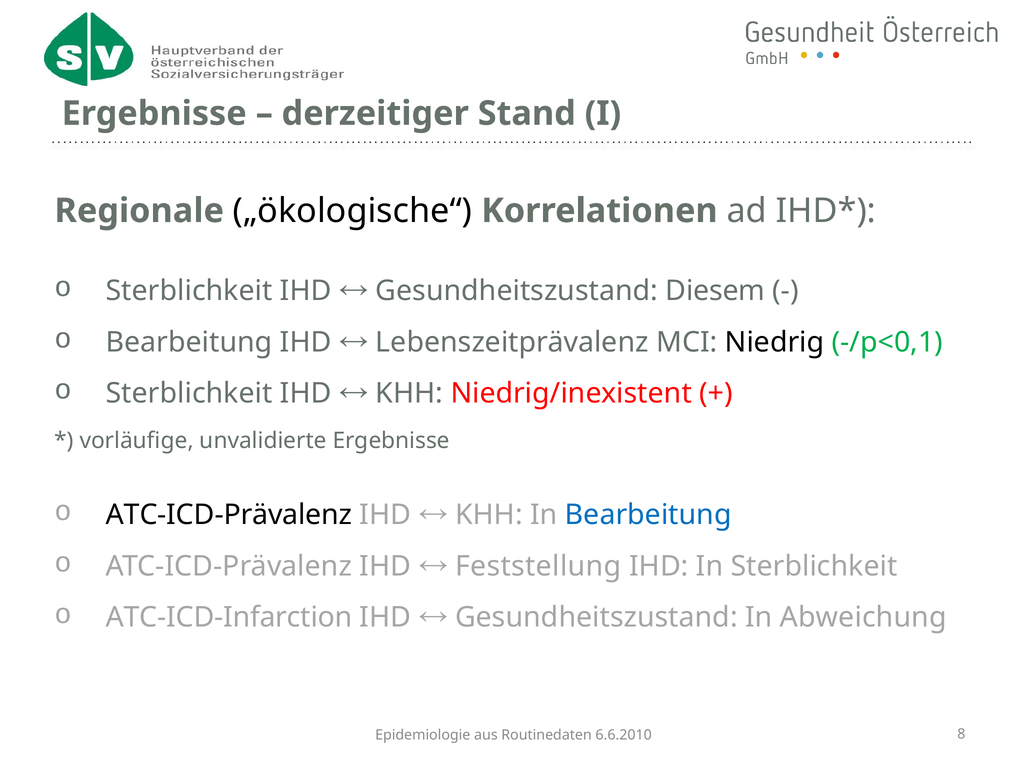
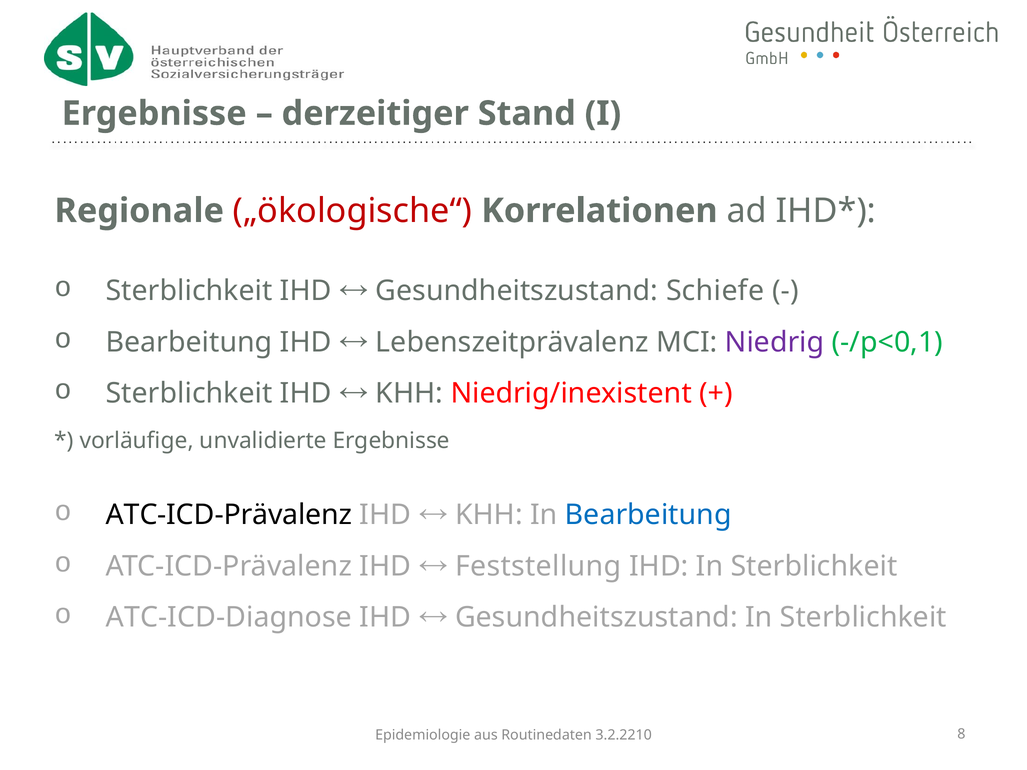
„ökologische“ colour: black -> red
Diesem: Diesem -> Schiefe
Niedrig colour: black -> purple
ATC-ICD-Infarction: ATC-ICD-Infarction -> ATC-ICD-Diagnose
Gesundheitszustand In Abweichung: Abweichung -> Sterblichkeit
6.6.2010: 6.6.2010 -> 3.2.2210
